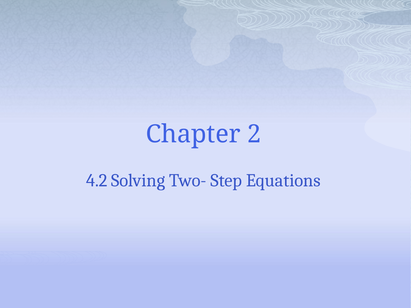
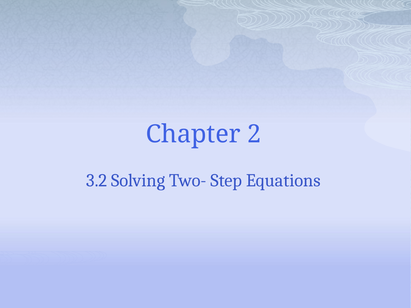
4.2: 4.2 -> 3.2
